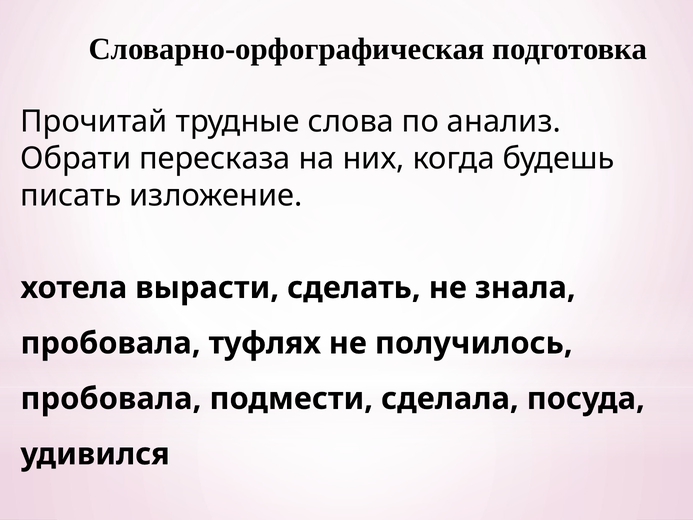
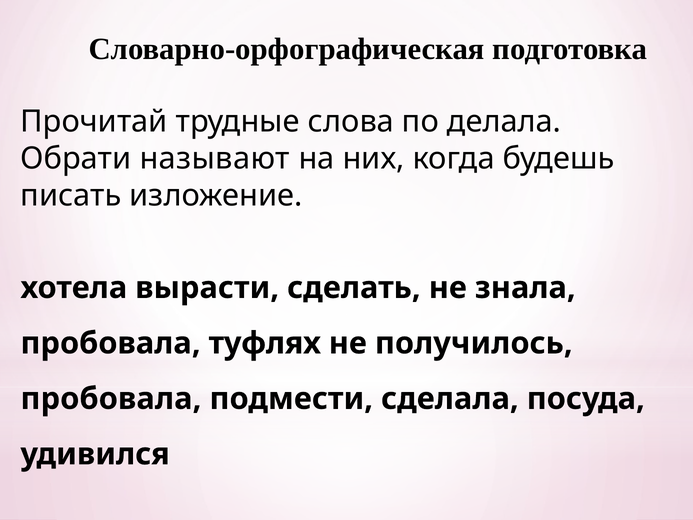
анализ: анализ -> делала
пересказа: пересказа -> называют
